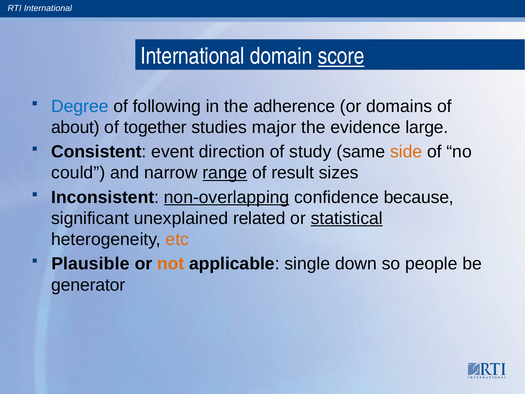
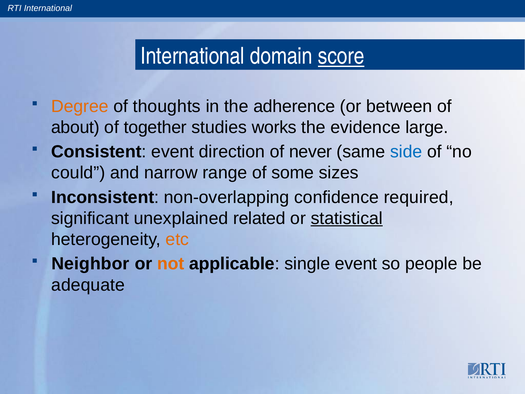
Degree colour: blue -> orange
following: following -> thoughts
domains: domains -> between
major: major -> works
study: study -> never
side colour: orange -> blue
range underline: present -> none
result: result -> some
non-overlapping underline: present -> none
because: because -> required
Plausible: Plausible -> Neighbor
single down: down -> event
generator: generator -> adequate
